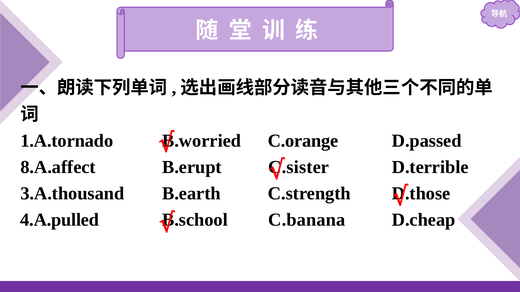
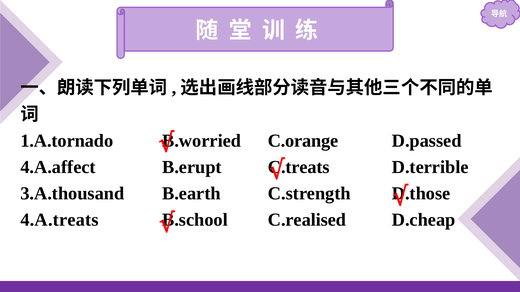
8.A.affect: 8.A.affect -> 4.A.affect
C.sister: C.sister -> C.treats
4.A.pulled: 4.A.pulled -> 4.A.treats
C.banana: C.banana -> C.realised
